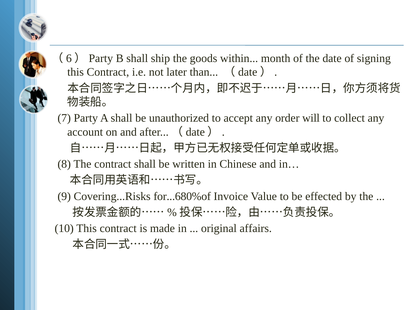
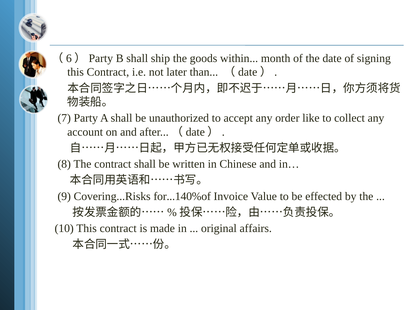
will: will -> like
for...680%of: for...680%of -> for...140%of
